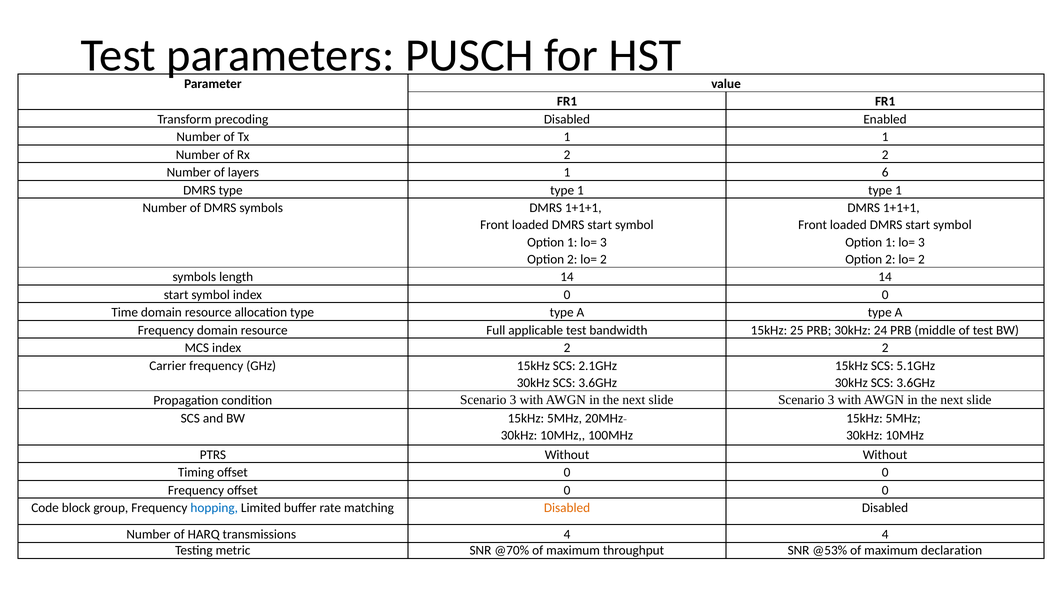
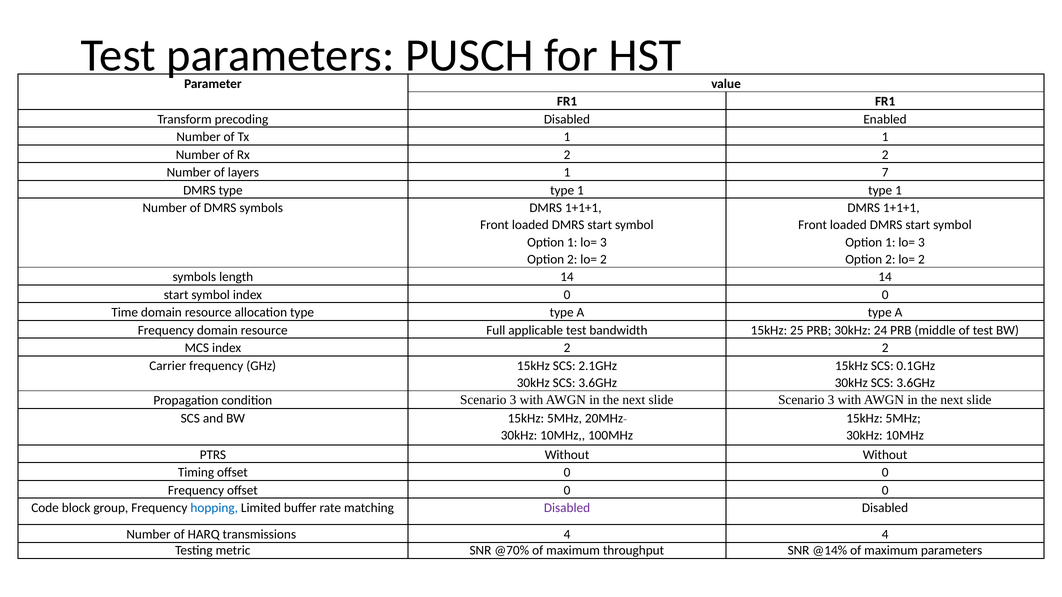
6: 6 -> 7
5.1GHz: 5.1GHz -> 0.1GHz
Disabled at (567, 508) colour: orange -> purple
@53%: @53% -> @14%
maximum declaration: declaration -> parameters
